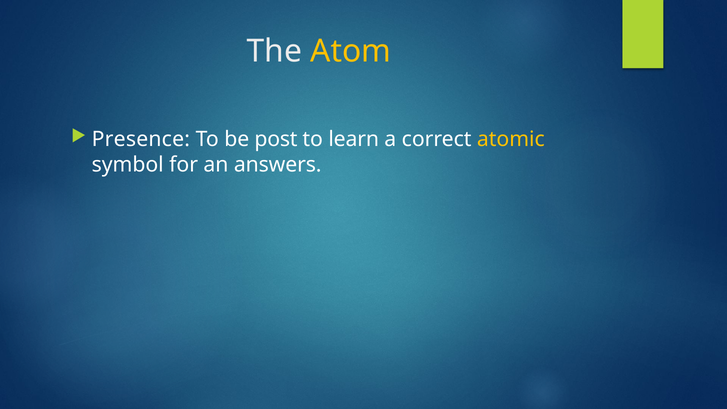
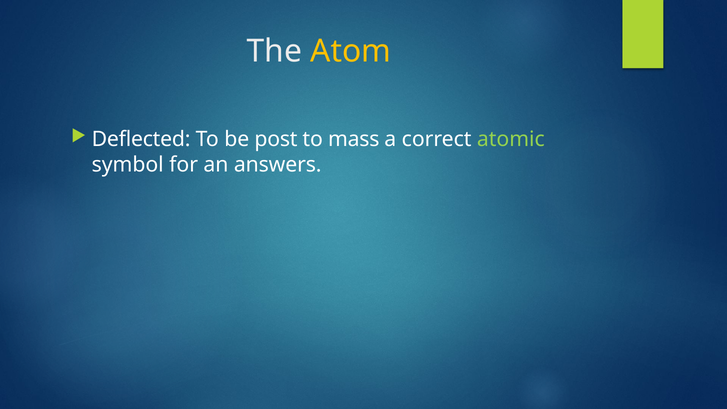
Presence: Presence -> Deflected
learn: learn -> mass
atomic colour: yellow -> light green
